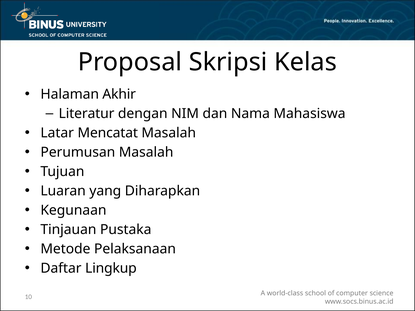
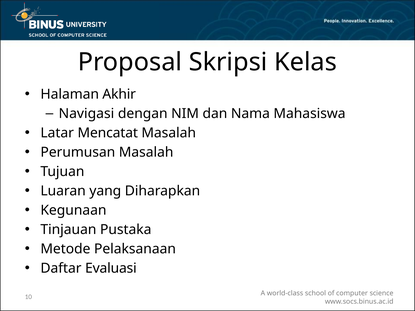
Literatur: Literatur -> Navigasi
Lingkup: Lingkup -> Evaluasi
